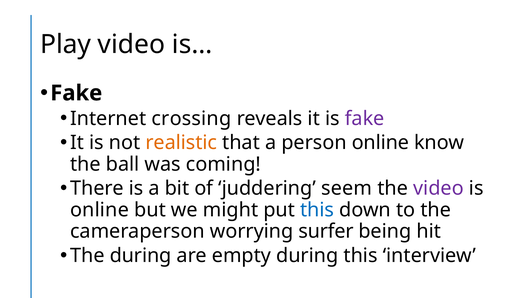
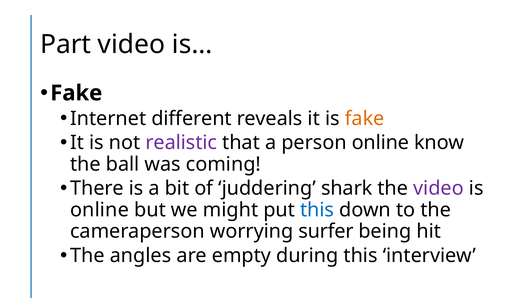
Play: Play -> Part
crossing: crossing -> different
fake at (365, 118) colour: purple -> orange
realistic colour: orange -> purple
seem: seem -> shark
The during: during -> angles
